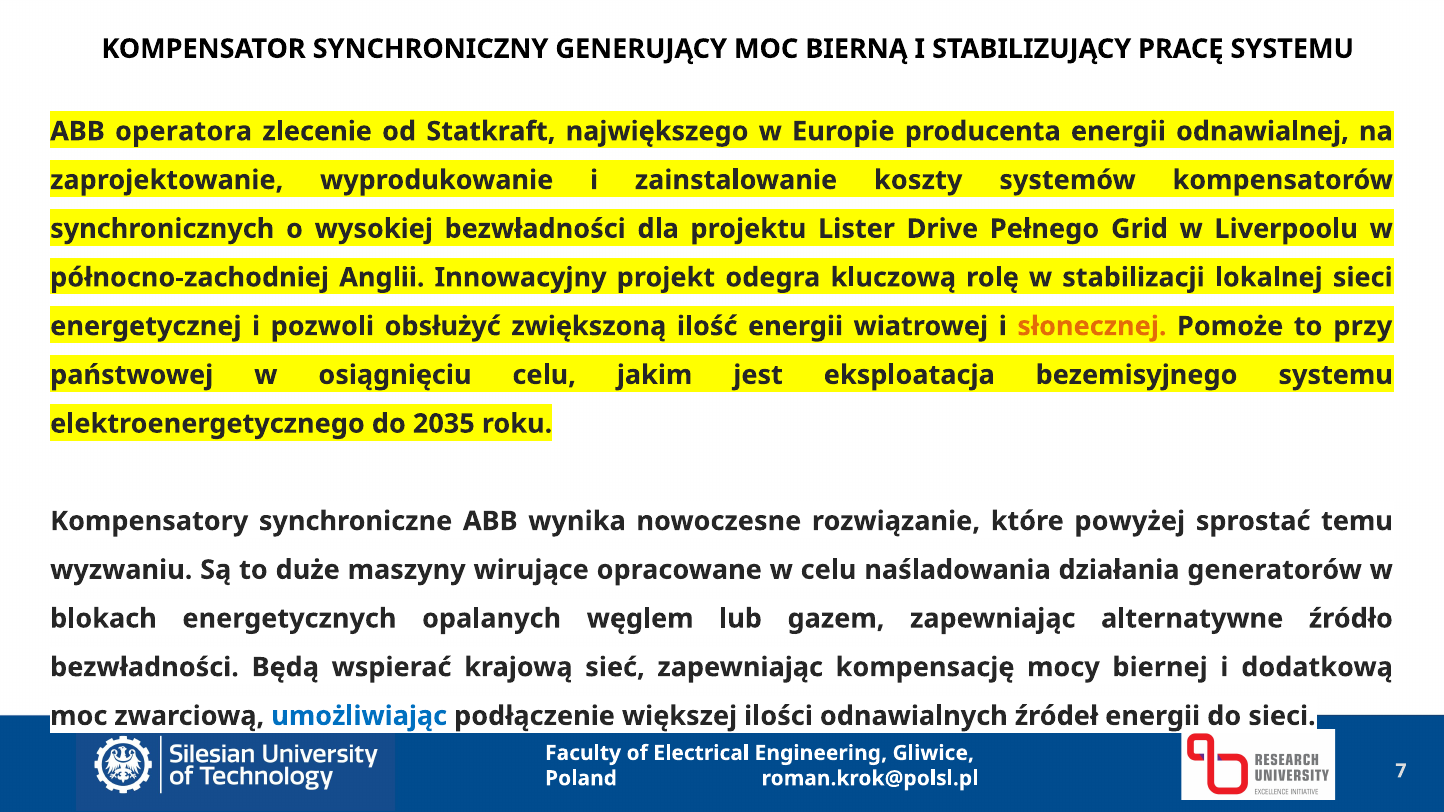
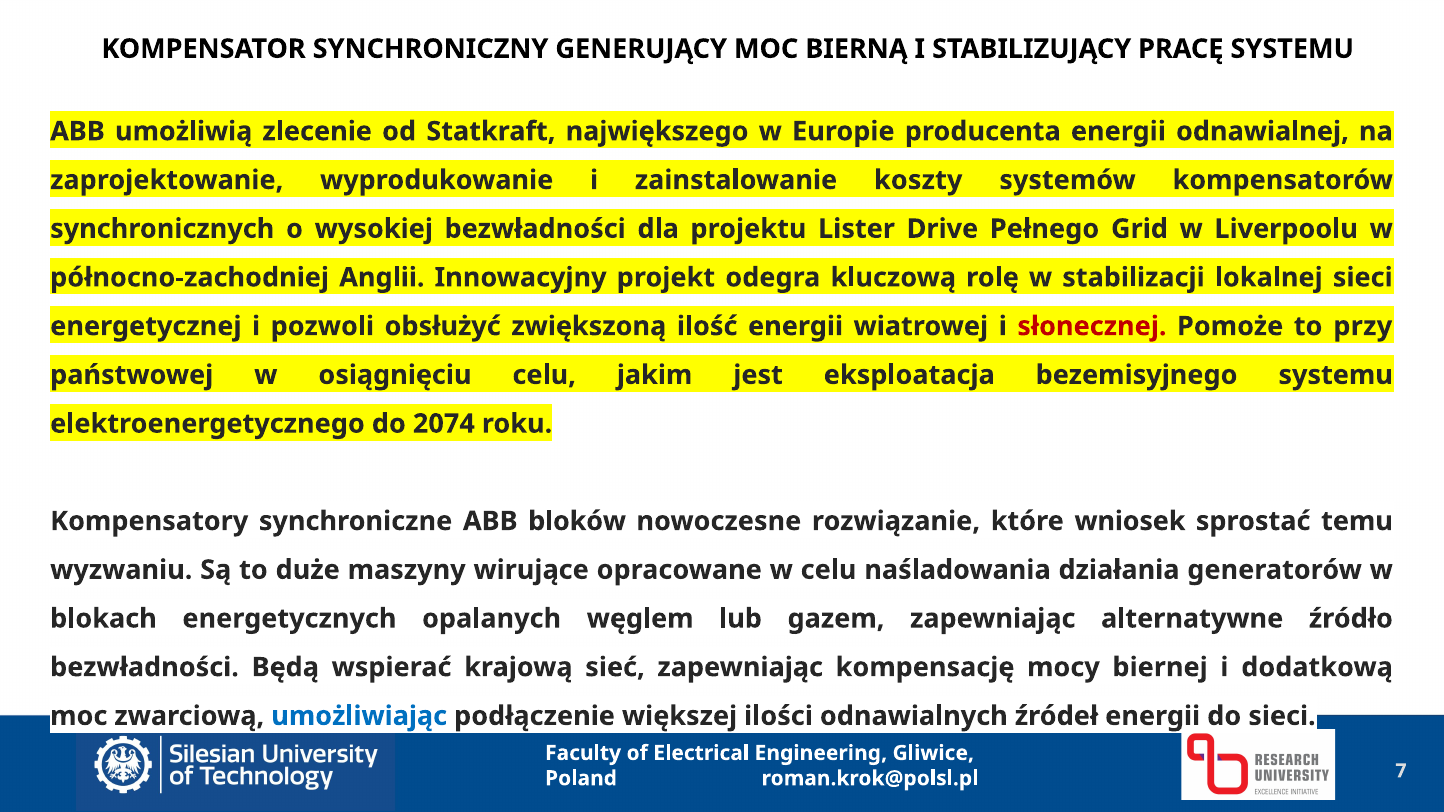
operatora: operatora -> umożliwią
słonecznej colour: orange -> red
2035: 2035 -> 2074
wynika: wynika -> bloków
powyżej: powyżej -> wniosek
